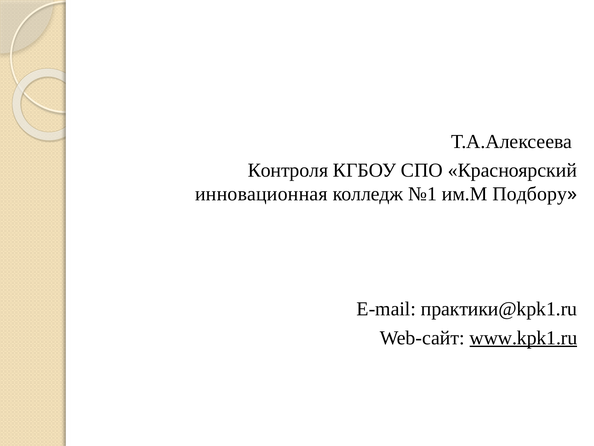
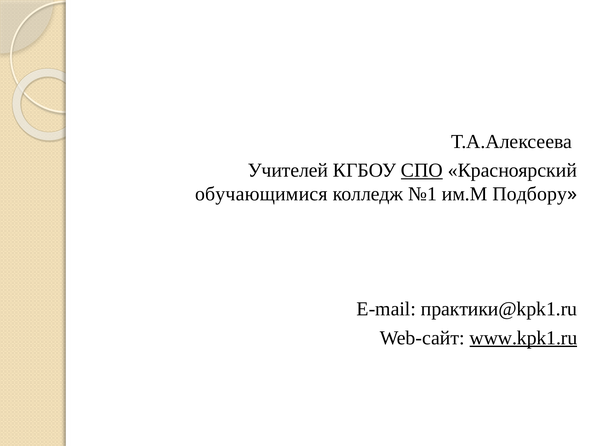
Контроля: Контроля -> Учителей
СПО underline: none -> present
инновационная: инновационная -> обучающимися
